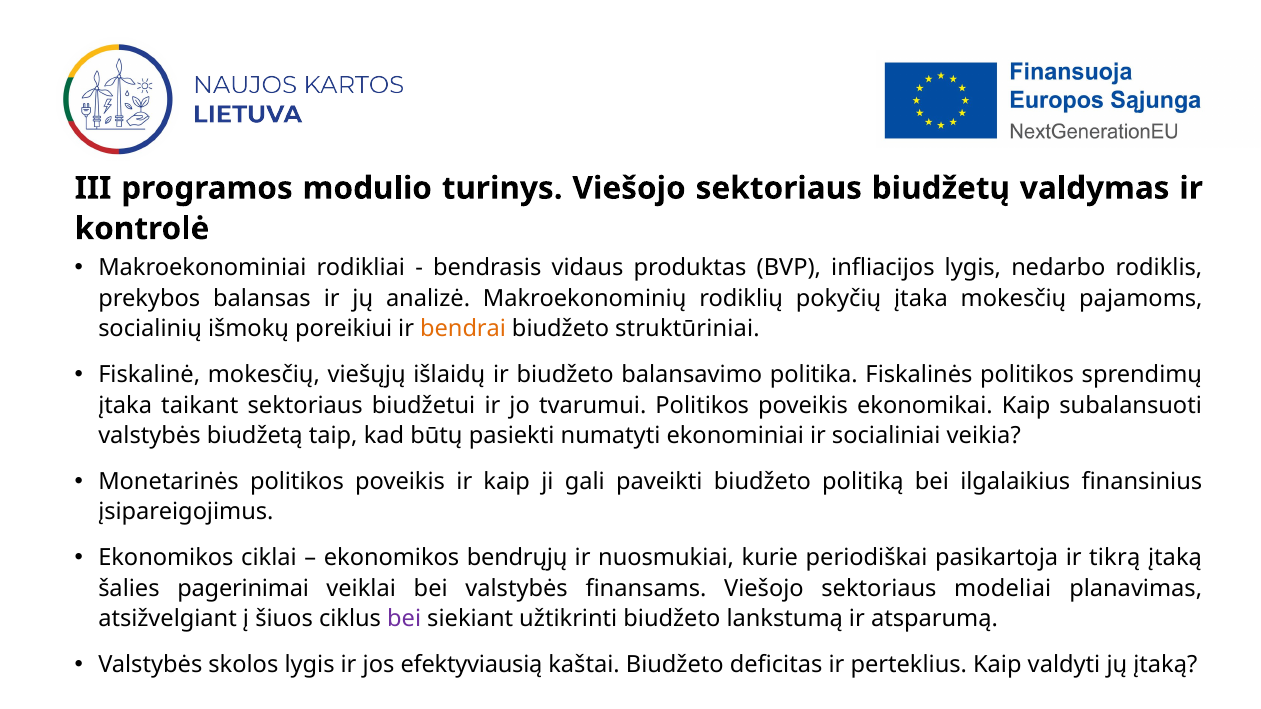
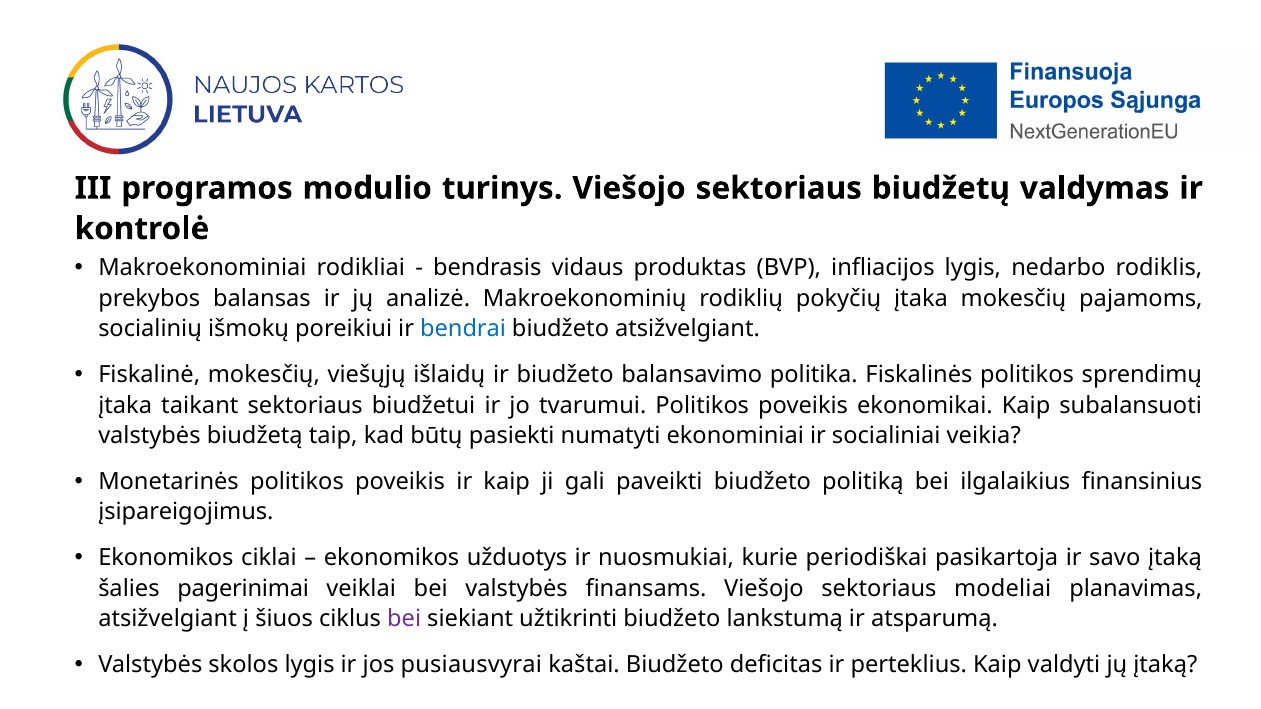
bendrai colour: orange -> blue
biudžeto struktūriniai: struktūriniai -> atsižvelgiant
bendrųjų: bendrųjų -> užduotys
tikrą: tikrą -> savo
efektyviausią: efektyviausią -> pusiausvyrai
